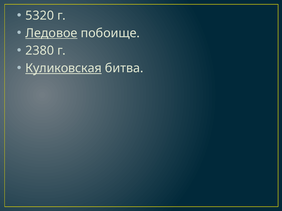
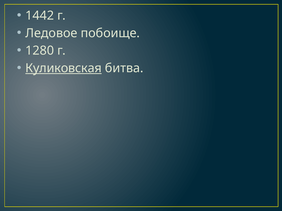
5320: 5320 -> 1442
Ледовое underline: present -> none
2380: 2380 -> 1280
